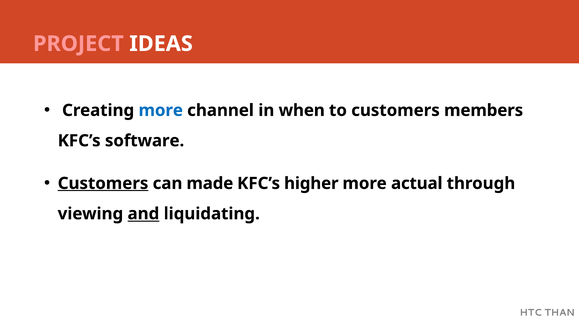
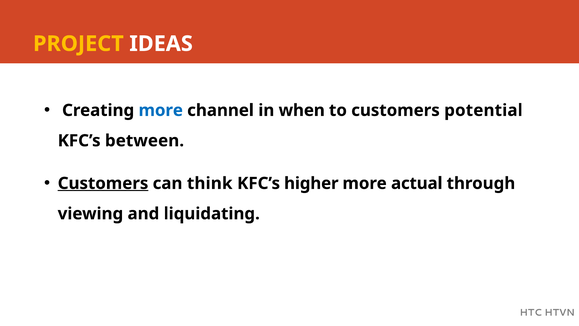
PROJECT colour: pink -> yellow
members: members -> potential
software: software -> between
made: made -> think
and underline: present -> none
THAN: THAN -> HTVN
